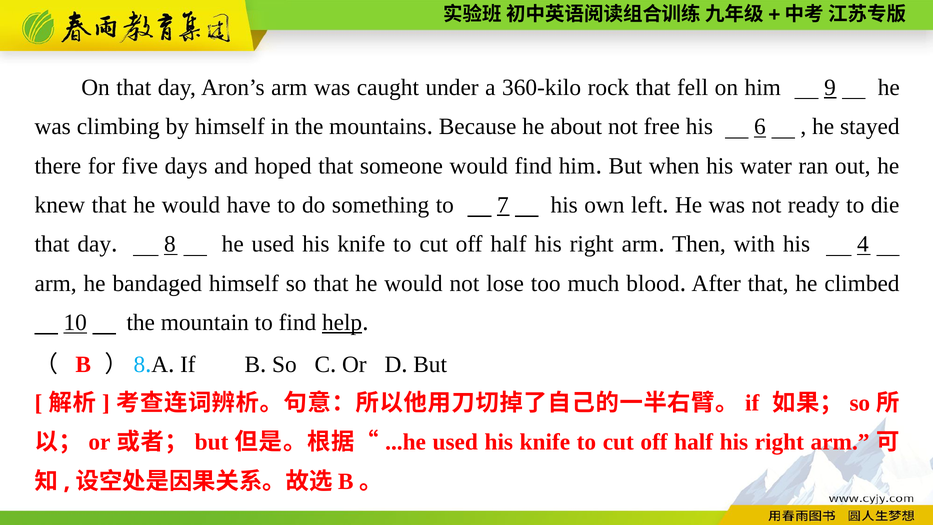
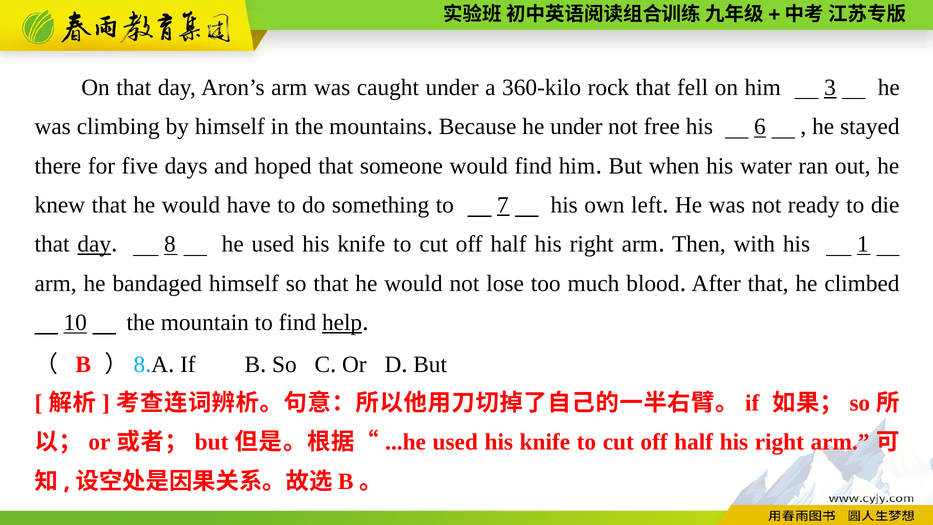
9: 9 -> 3
he about: about -> under
day at (94, 244) underline: none -> present
4: 4 -> 1
